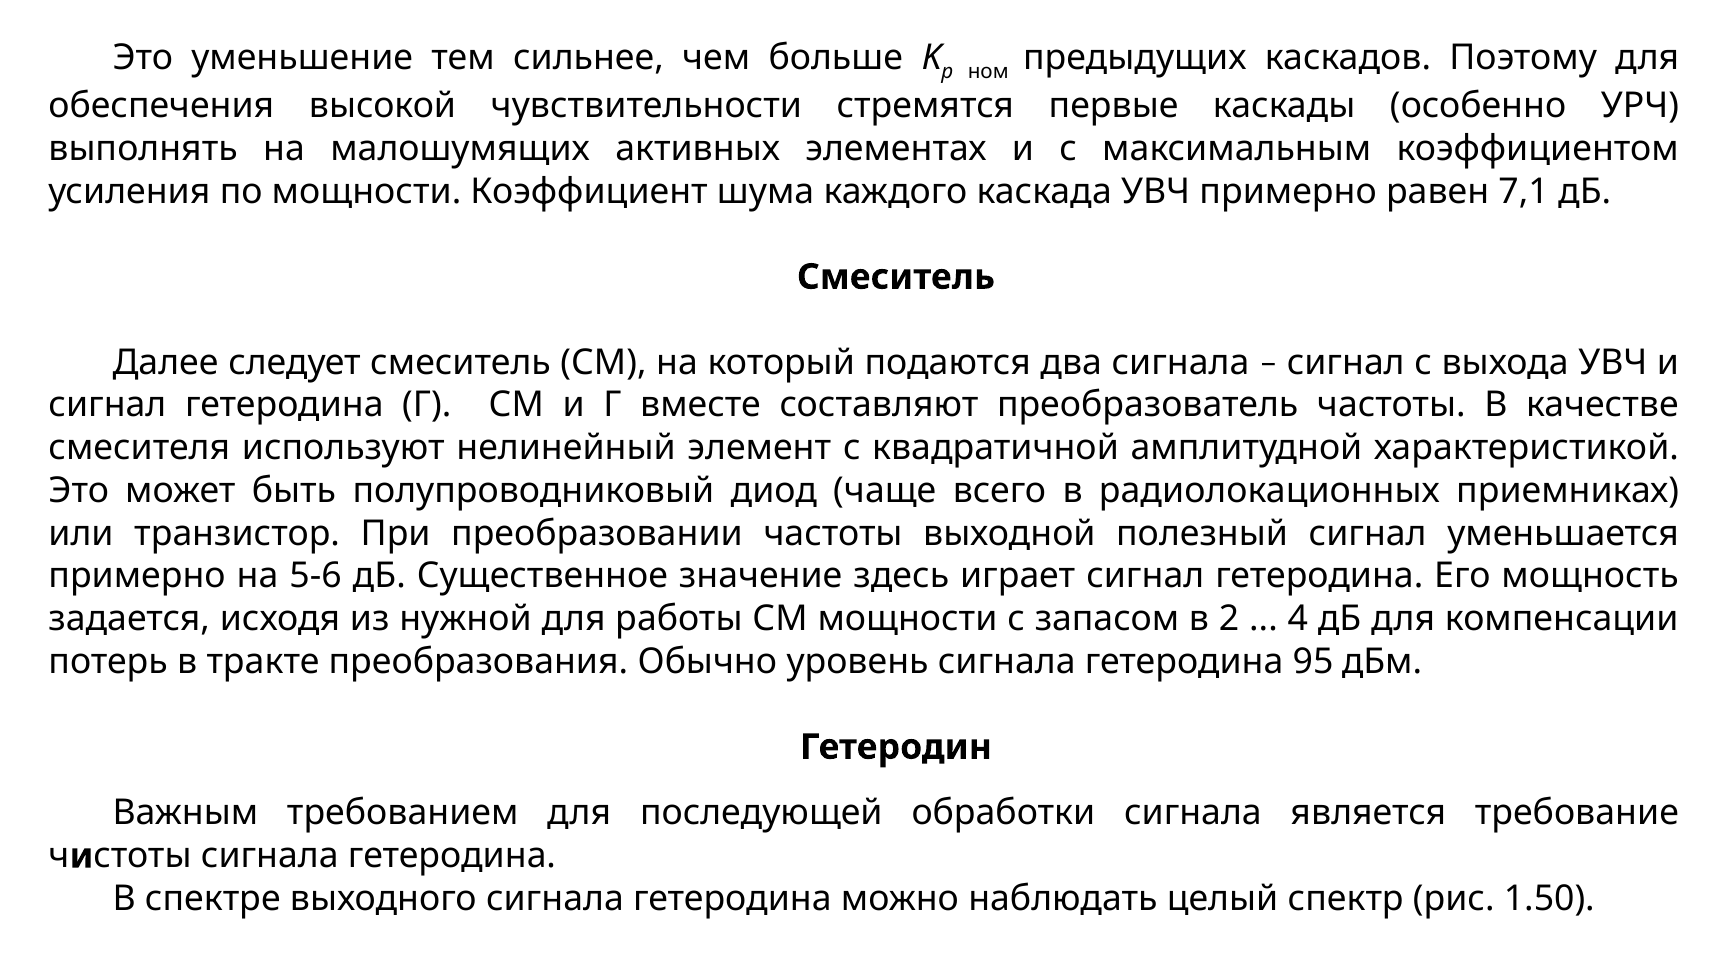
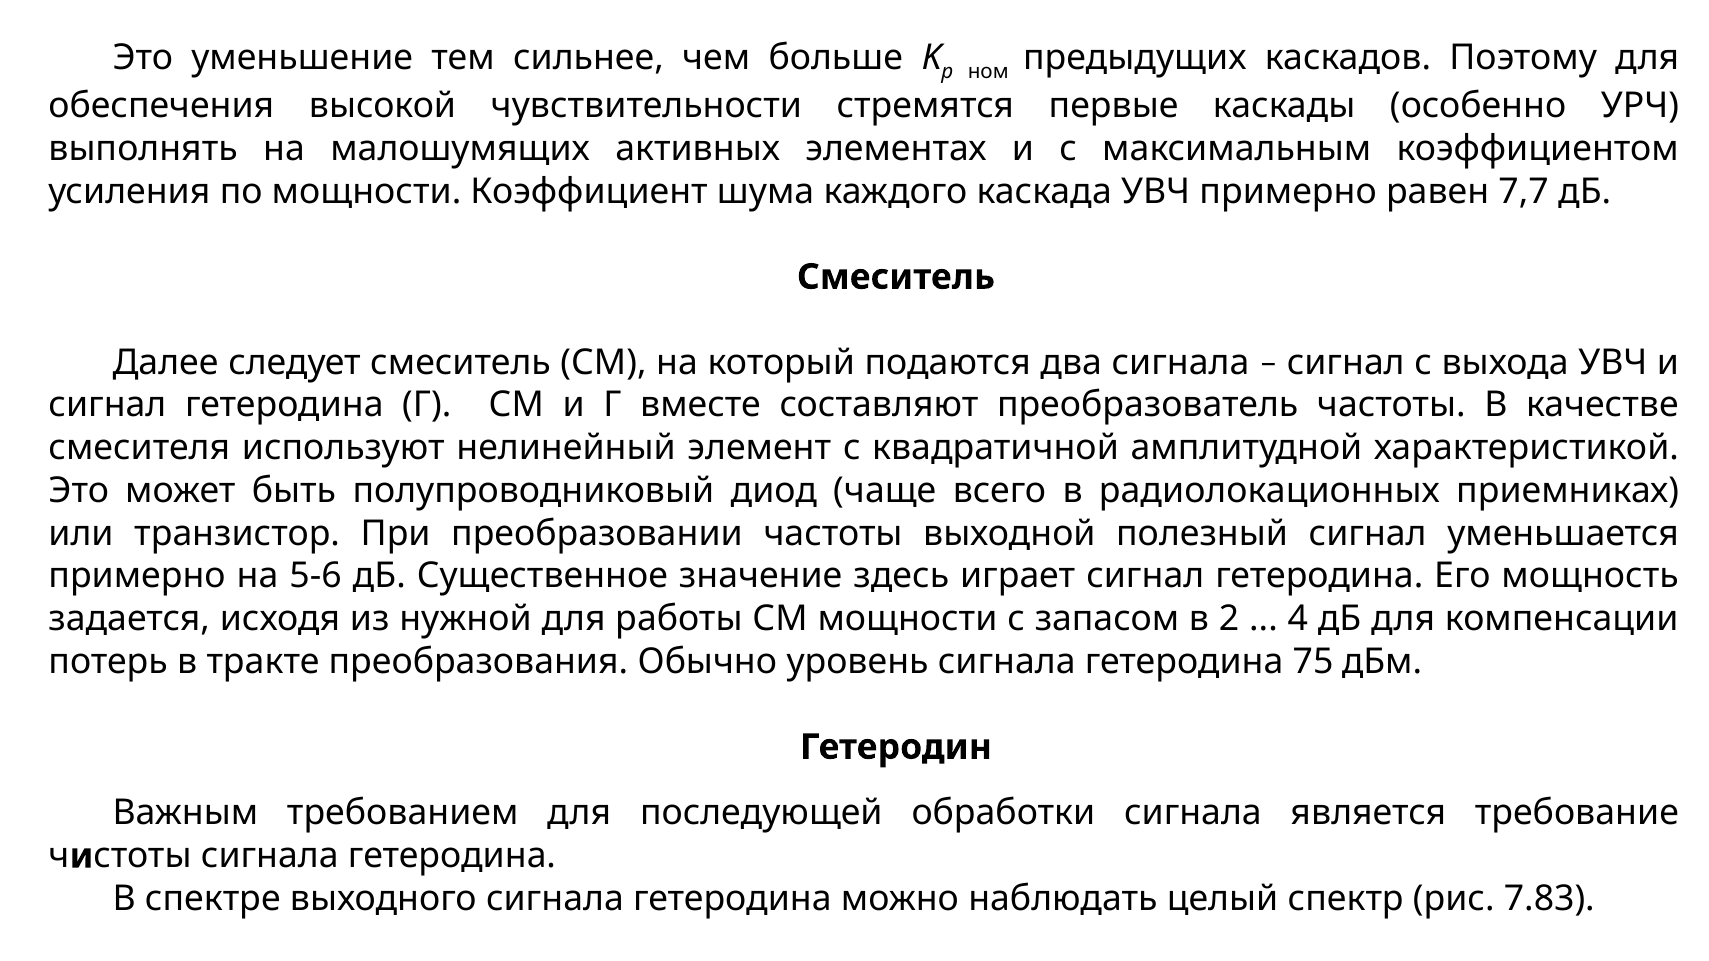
7,1: 7,1 -> 7,7
95: 95 -> 75
1.50: 1.50 -> 7.83
